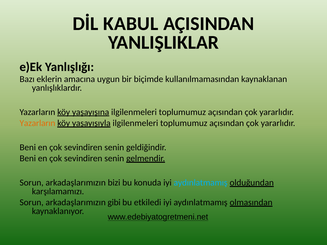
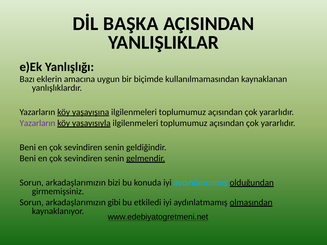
KABUL: KABUL -> BAŞKA
Yazarların at (37, 123) colour: orange -> purple
karşılamamızı: karşılamamızı -> girmemişsiniz
